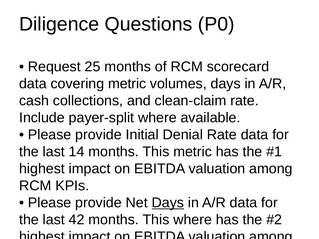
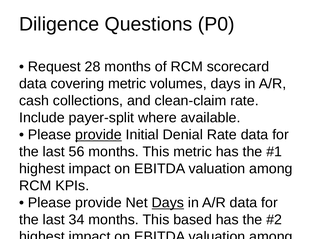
25: 25 -> 28
provide at (98, 135) underline: none -> present
14: 14 -> 56
42: 42 -> 34
This where: where -> based
